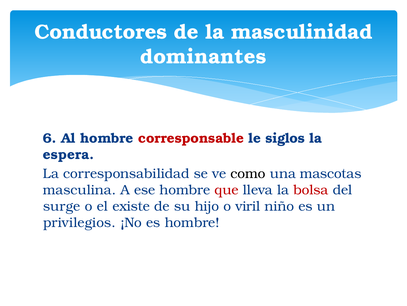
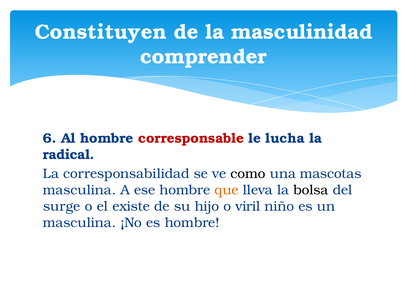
Conductores: Conductores -> Constituyen
dominantes: dominantes -> comprender
siglos: siglos -> lucha
espera: espera -> radical
que colour: red -> orange
bolsa colour: red -> black
privilegios at (79, 222): privilegios -> masculina
